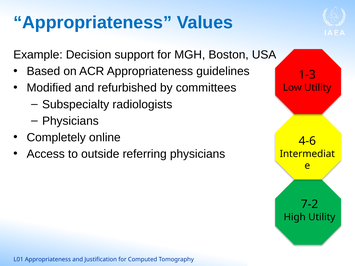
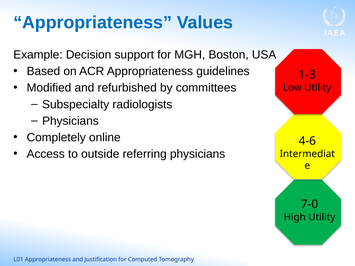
7-2: 7-2 -> 7-0
